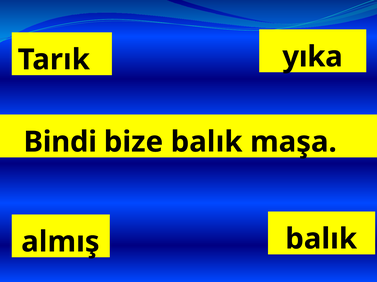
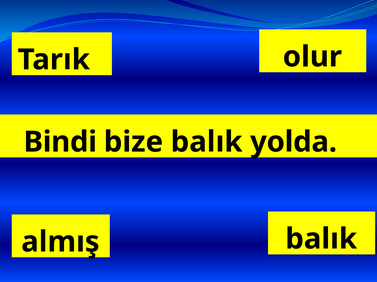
yıka: yıka -> olur
maşa: maşa -> yolda
